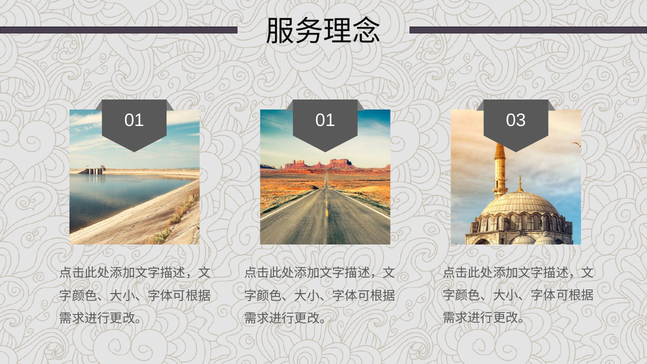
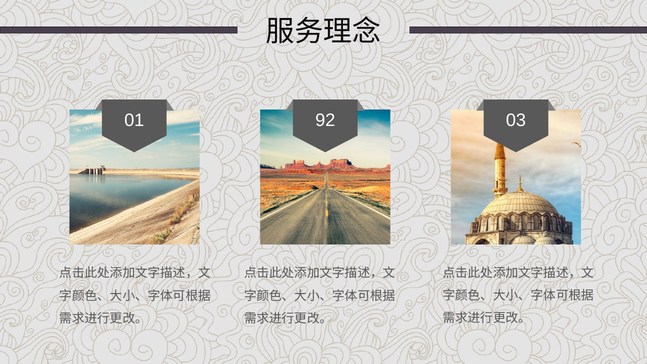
01 01: 01 -> 92
